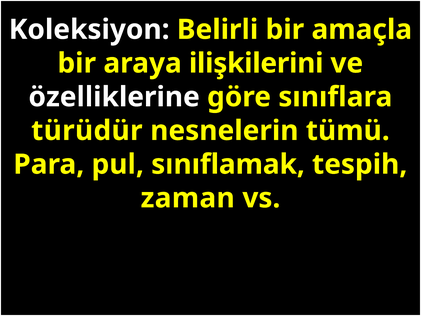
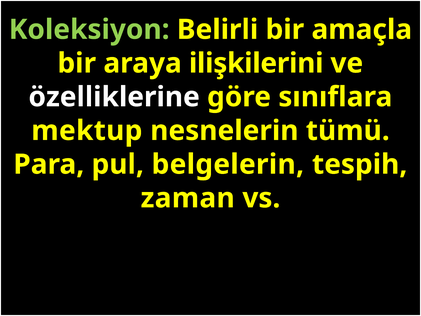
Koleksiyon colour: white -> light green
türüdür: türüdür -> mektup
sınıflamak: sınıflamak -> belgelerin
